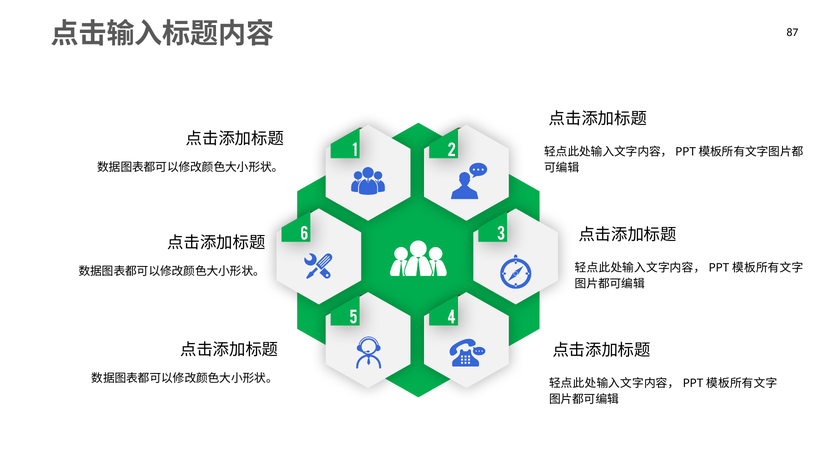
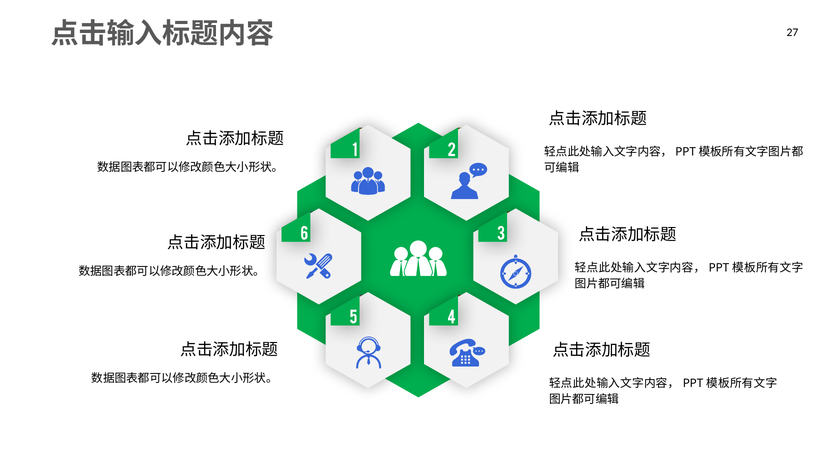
87: 87 -> 27
